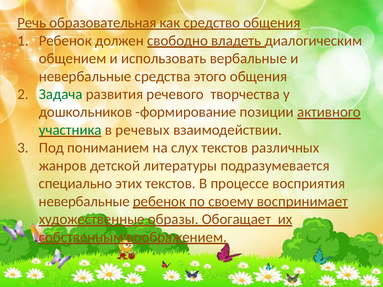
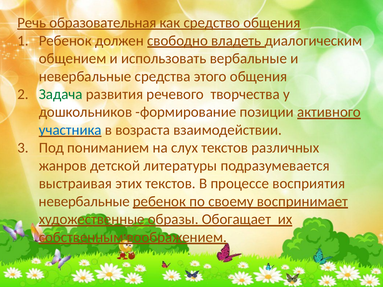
участника colour: green -> blue
речевых: речевых -> возраста
специально: специально -> выстраивая
